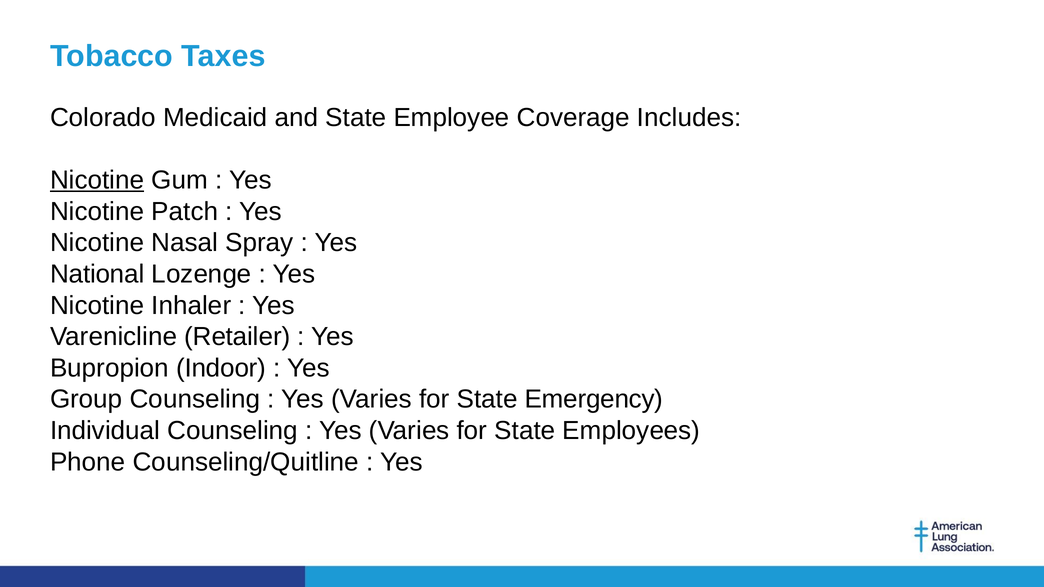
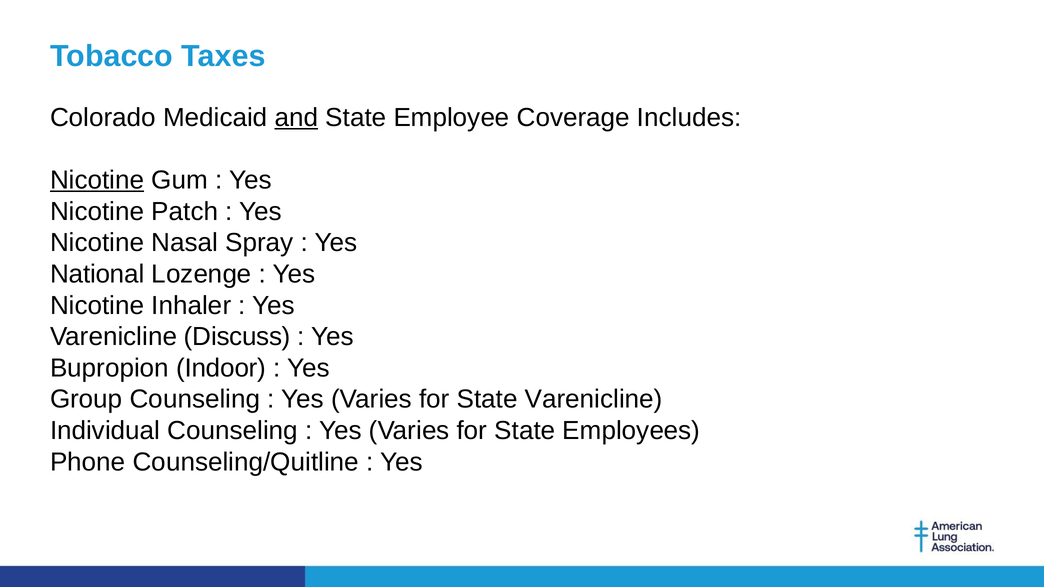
and underline: none -> present
Retailer: Retailer -> Discuss
State Emergency: Emergency -> Varenicline
